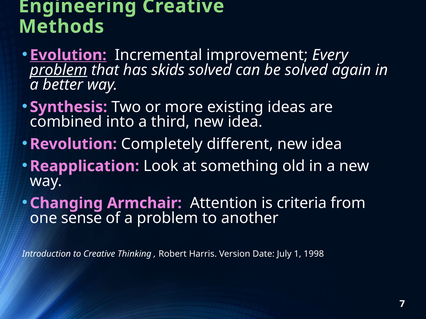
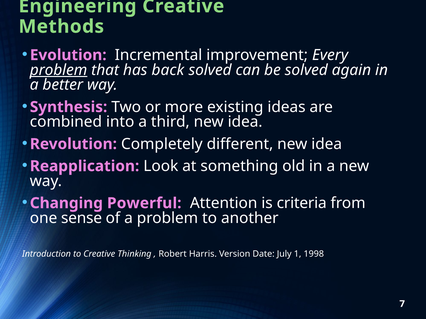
Evolution underline: present -> none
skids: skids -> back
Armchair: Armchair -> Powerful
